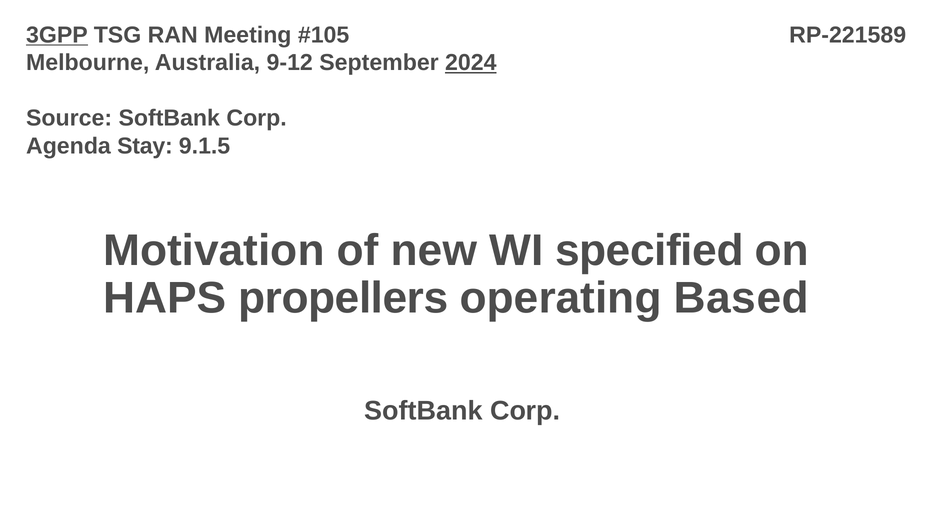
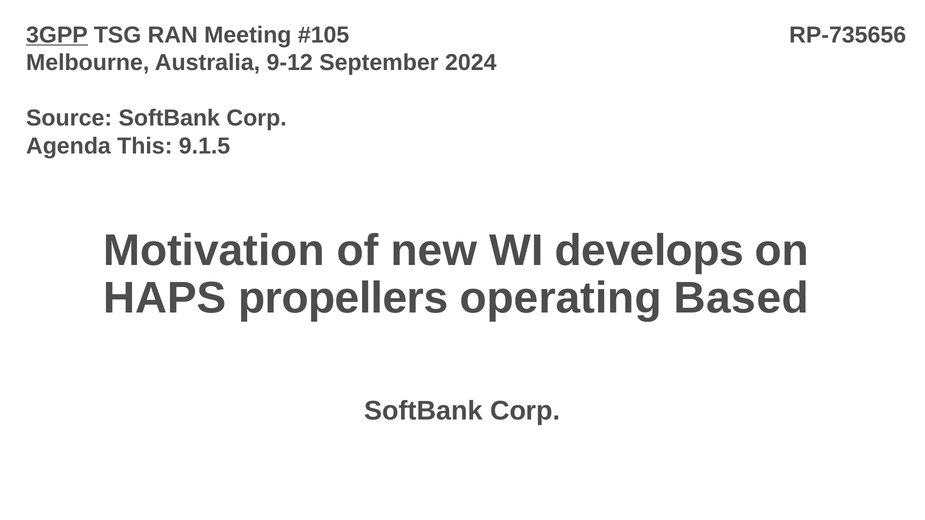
RP-221589: RP-221589 -> RP-735656
2024 underline: present -> none
Stay: Stay -> This
specified: specified -> develops
